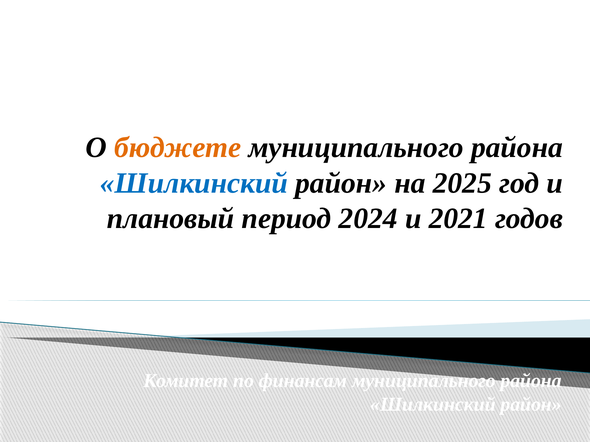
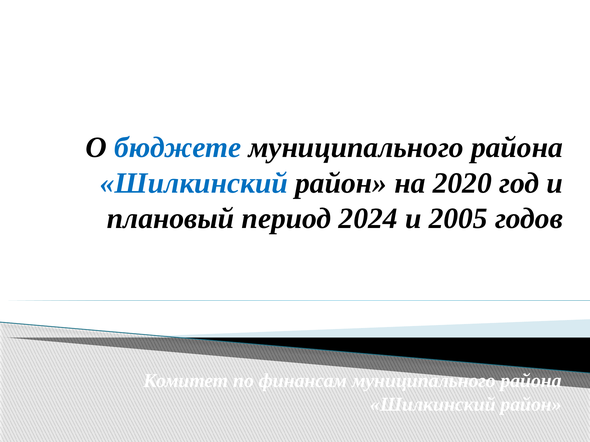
бюджете colour: orange -> blue
2025: 2025 -> 2020
2021: 2021 -> 2005
